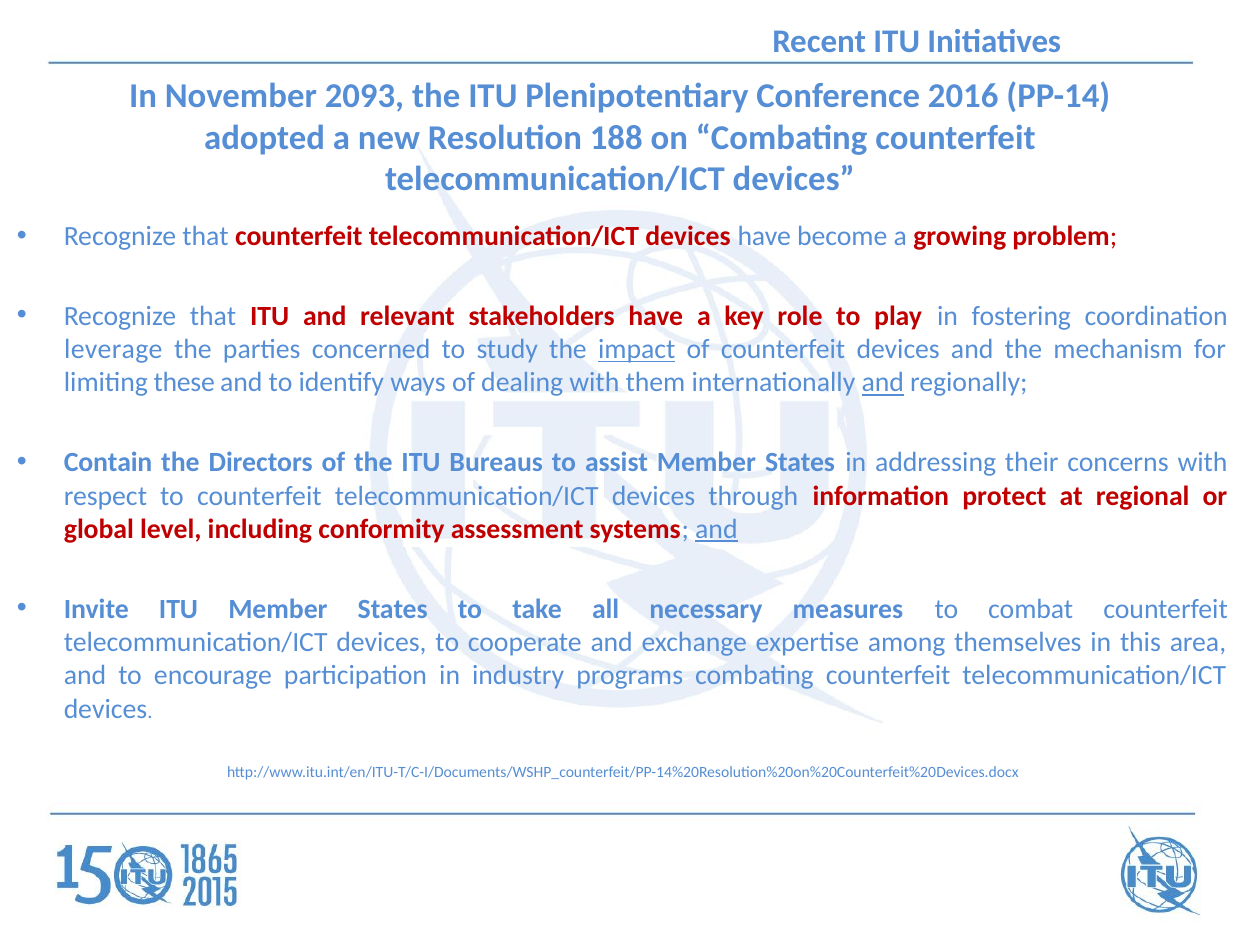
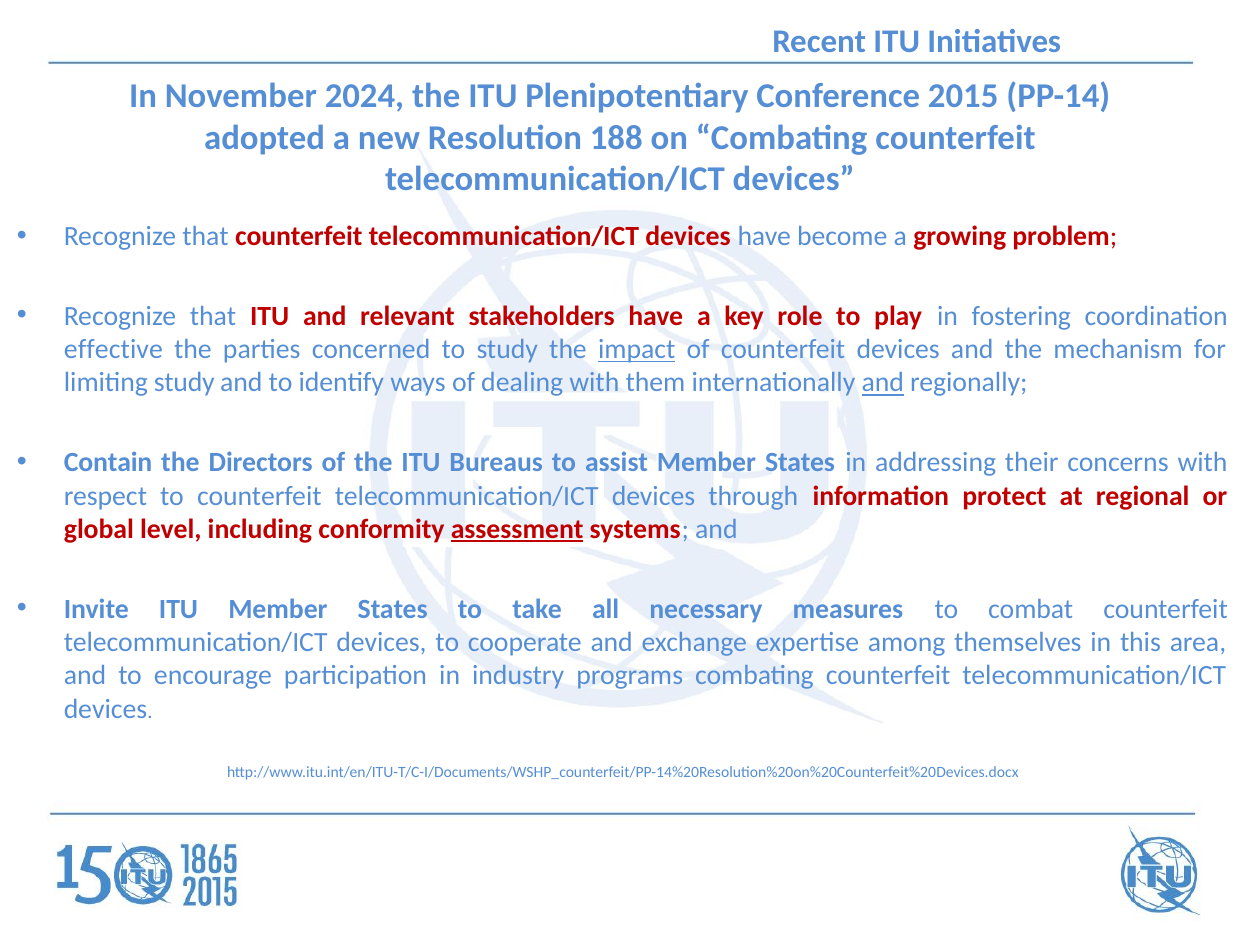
2093: 2093 -> 2024
2016: 2016 -> 2015
leverage: leverage -> effective
limiting these: these -> study
assessment underline: none -> present
and at (716, 529) underline: present -> none
